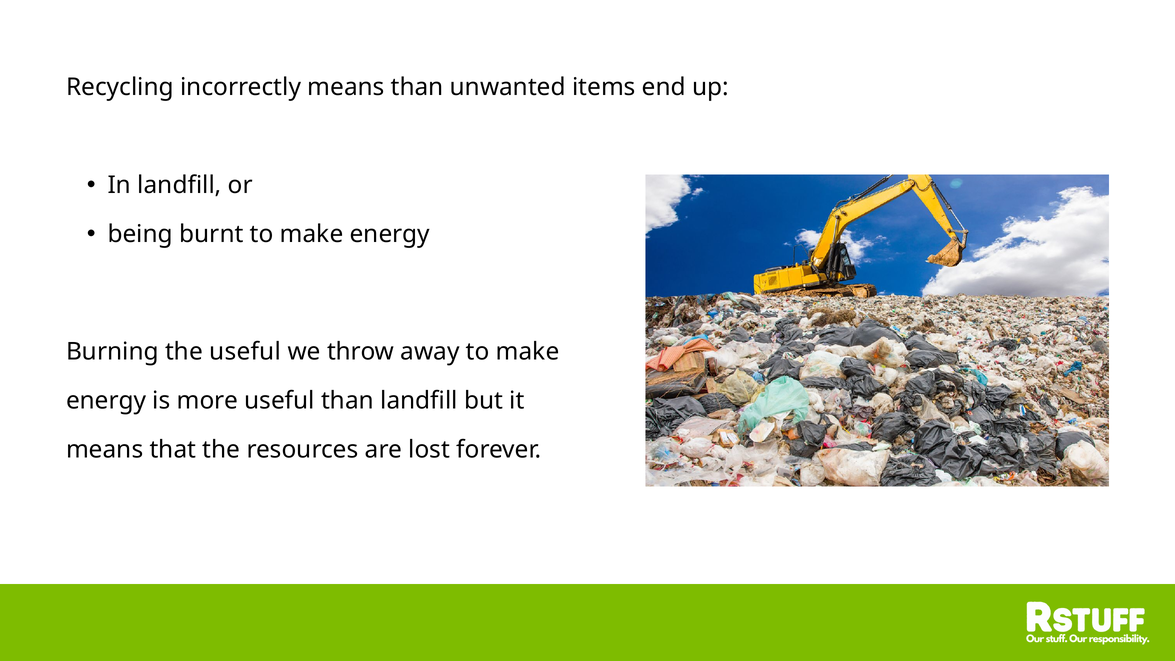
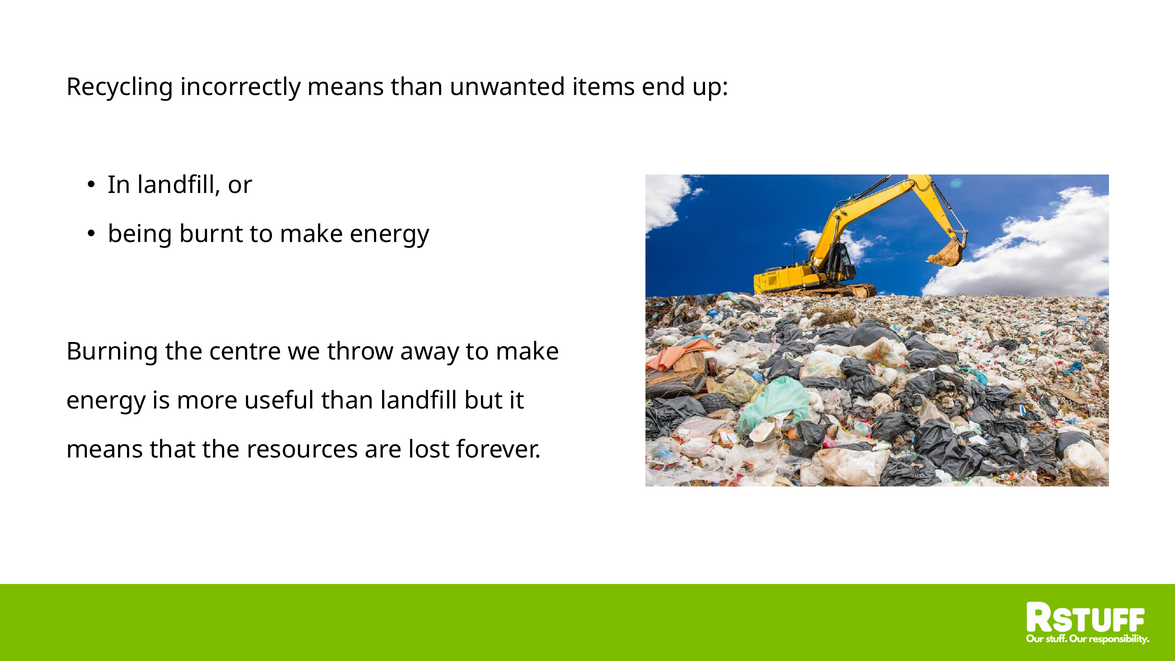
the useful: useful -> centre
